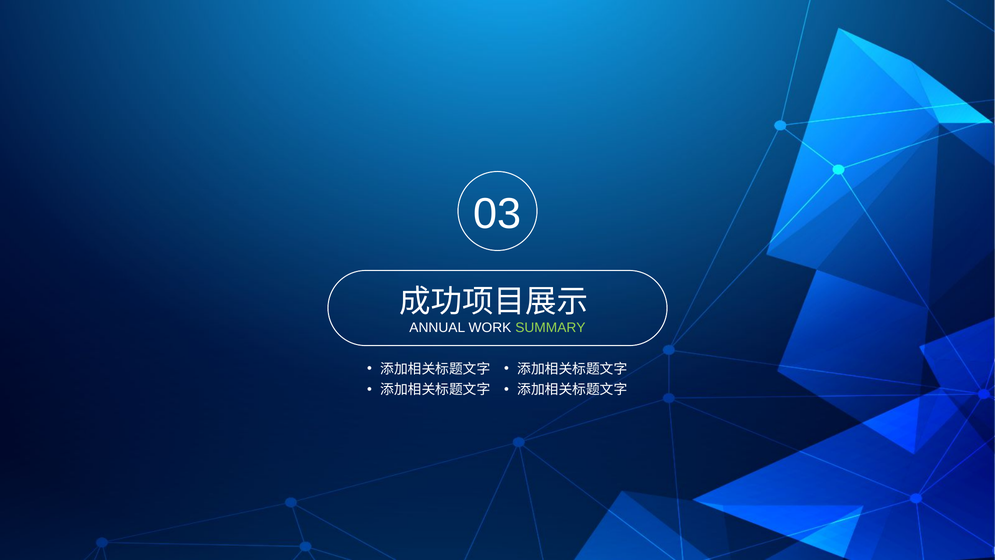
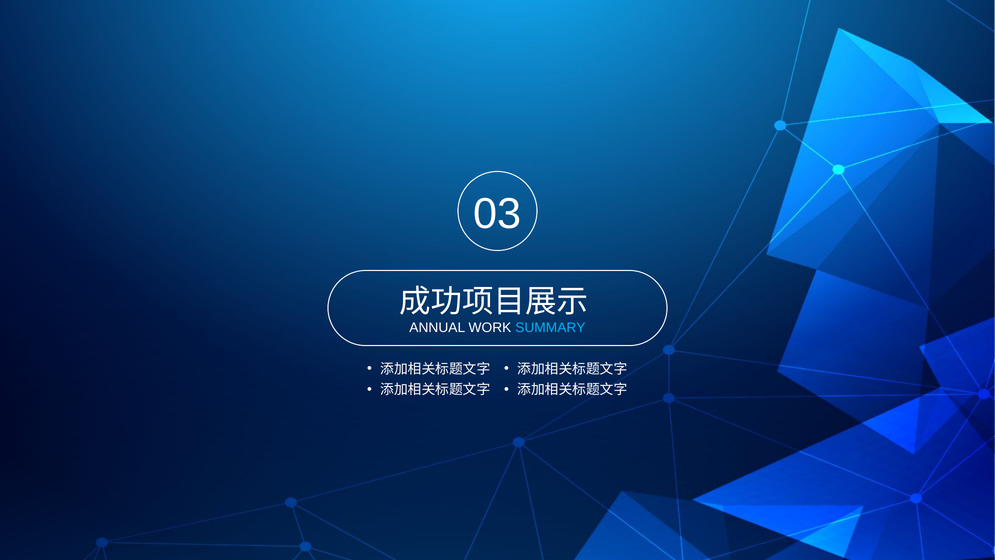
SUMMARY colour: light green -> light blue
